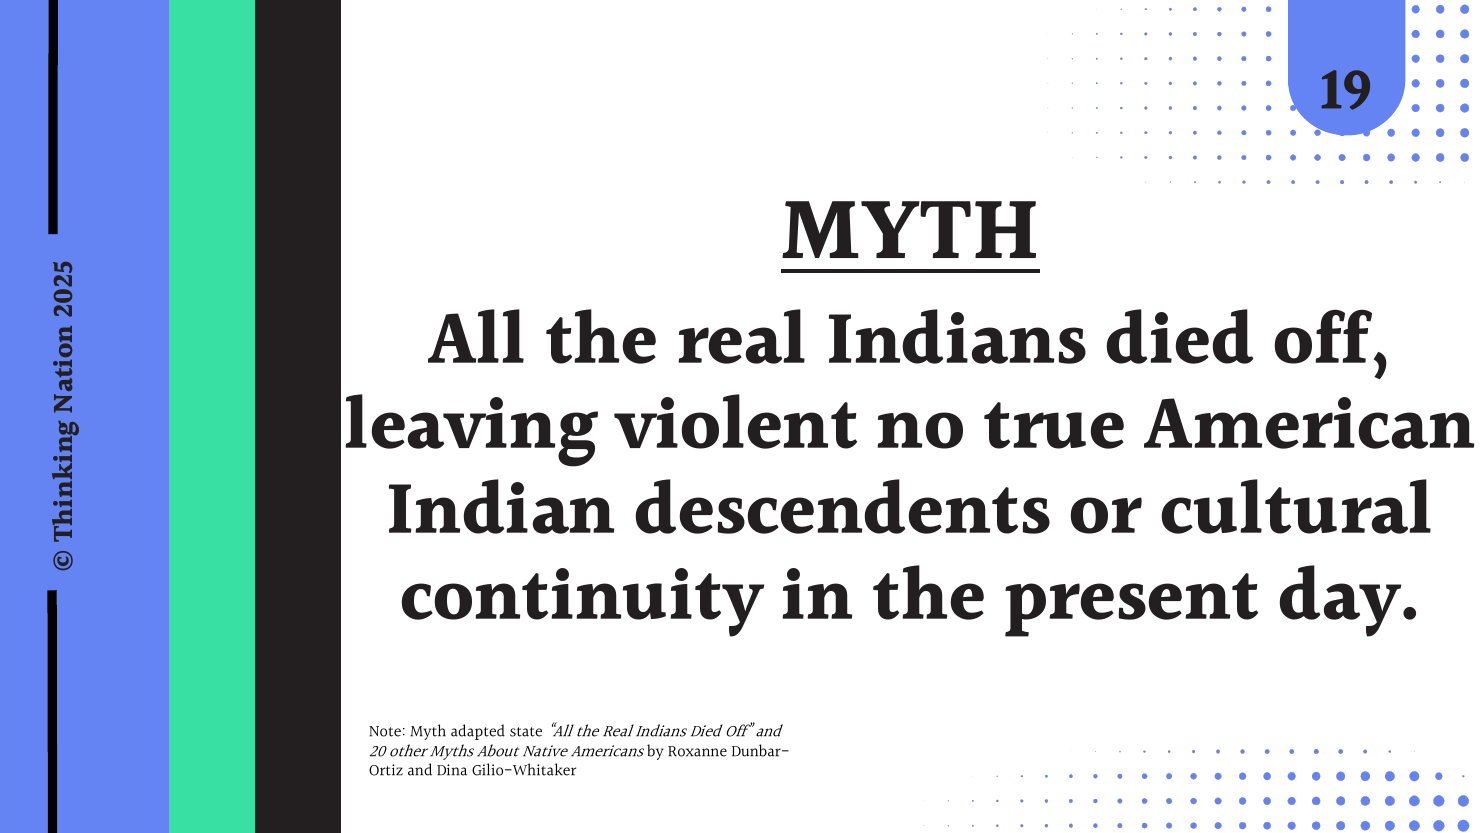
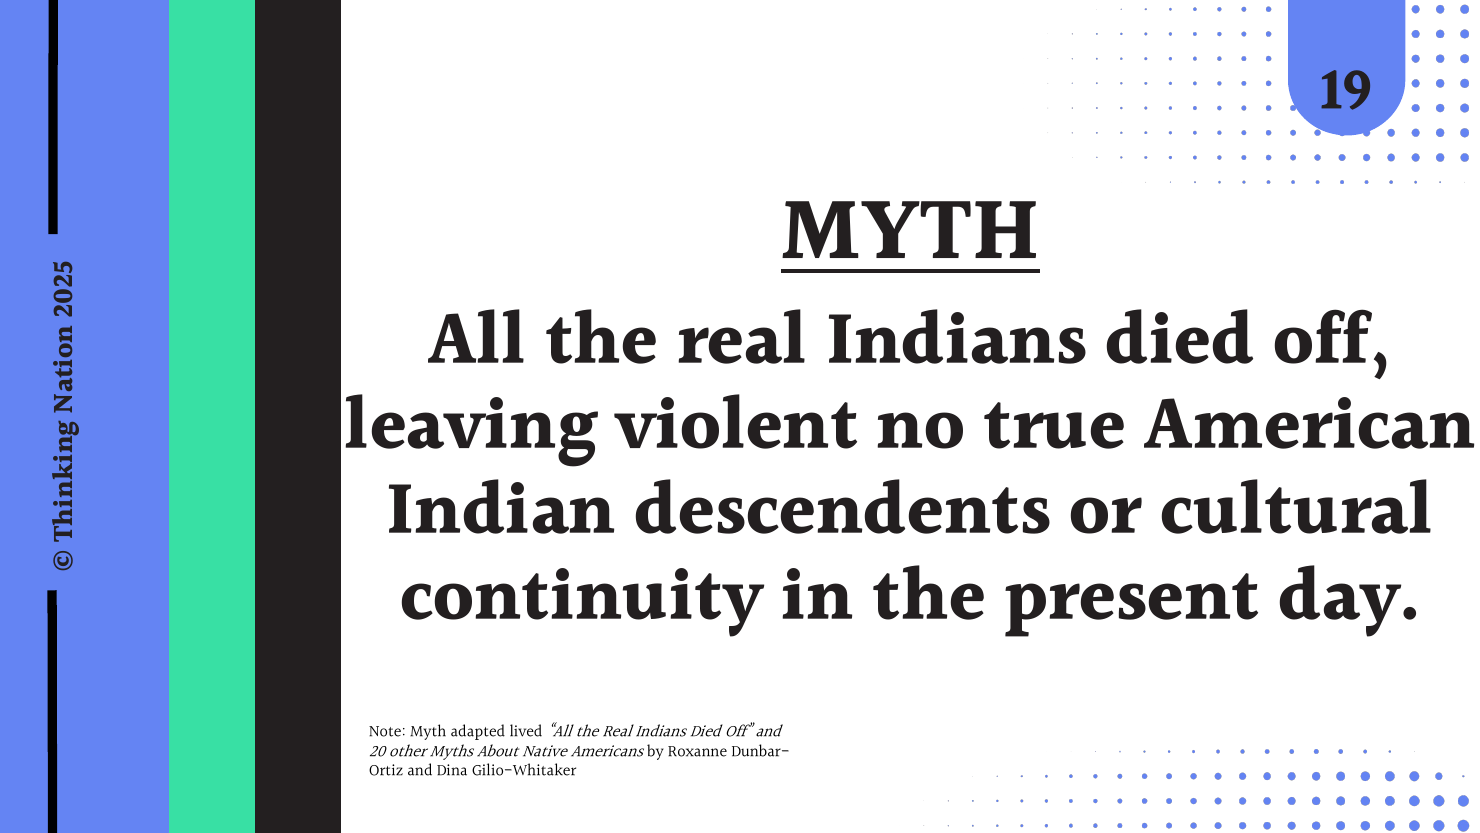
state: state -> lived
